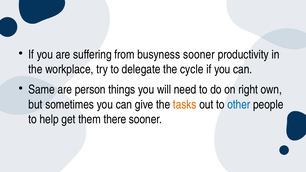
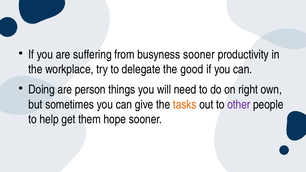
cycle: cycle -> good
Same: Same -> Doing
other colour: blue -> purple
there: there -> hope
